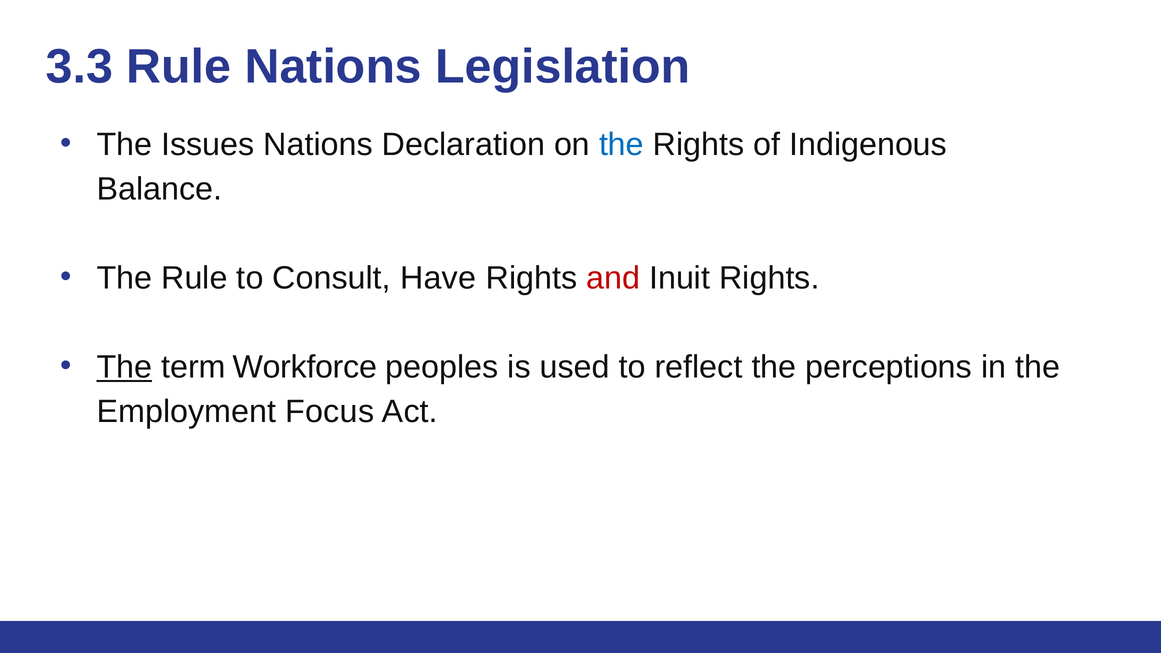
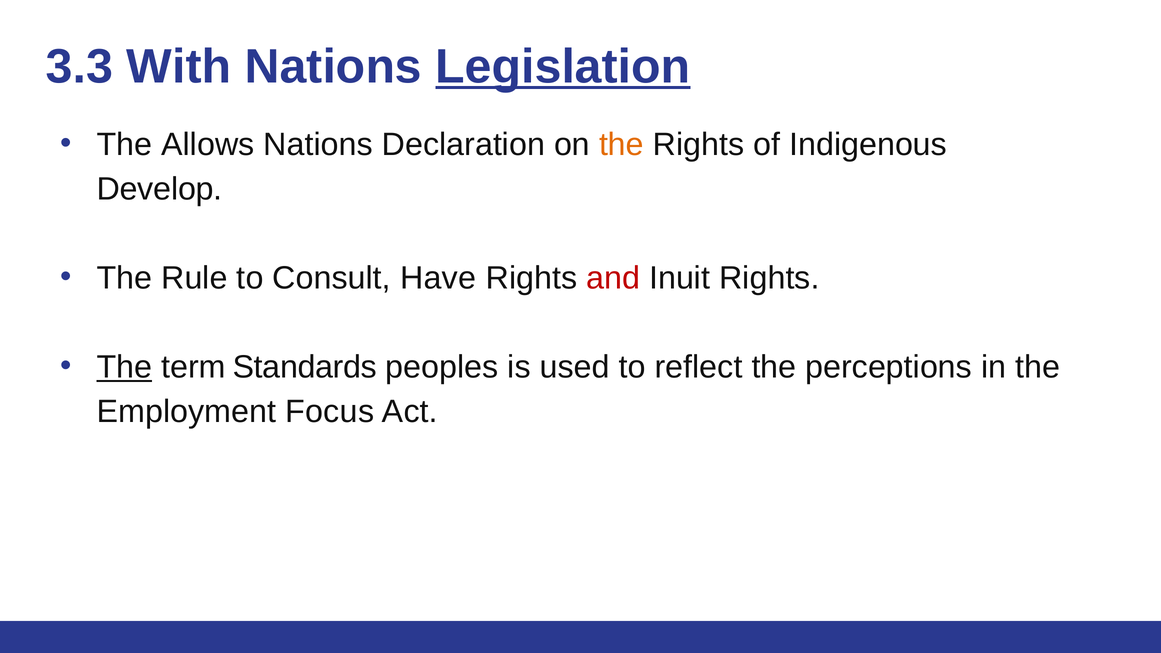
3.3 Rule: Rule -> With
Legislation underline: none -> present
Issues: Issues -> Allows
the at (621, 145) colour: blue -> orange
Balance: Balance -> Develop
Workforce: Workforce -> Standards
